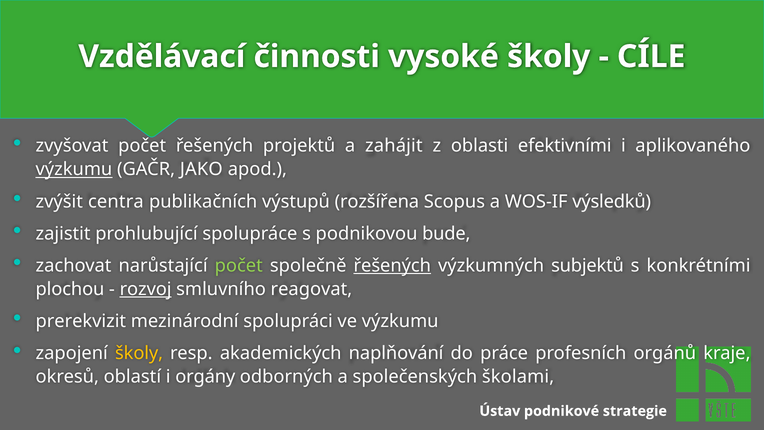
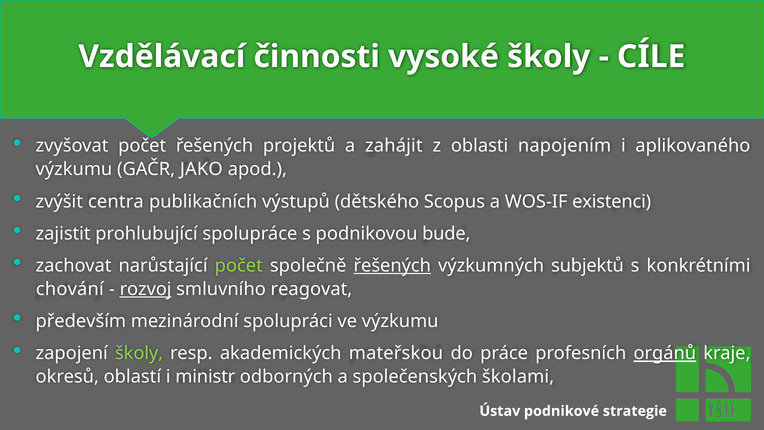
efektivními: efektivními -> napojením
výzkumu at (74, 169) underline: present -> none
rozšířena: rozšířena -> dětského
výsledků: výsledků -> existenci
plochou: plochou -> chování
prerekvizit: prerekvizit -> především
školy at (139, 353) colour: yellow -> light green
naplňování: naplňování -> mateřskou
orgánů underline: none -> present
orgány: orgány -> ministr
